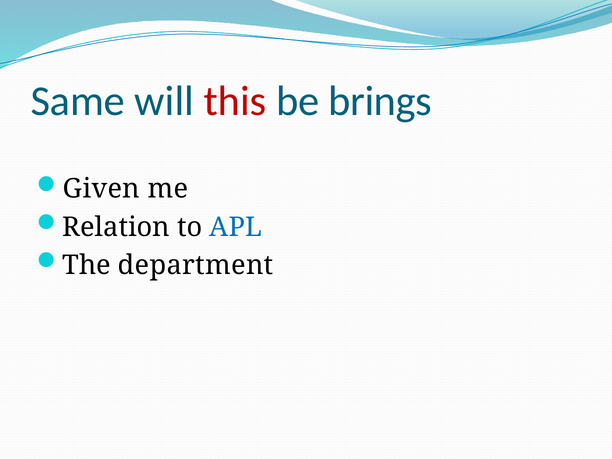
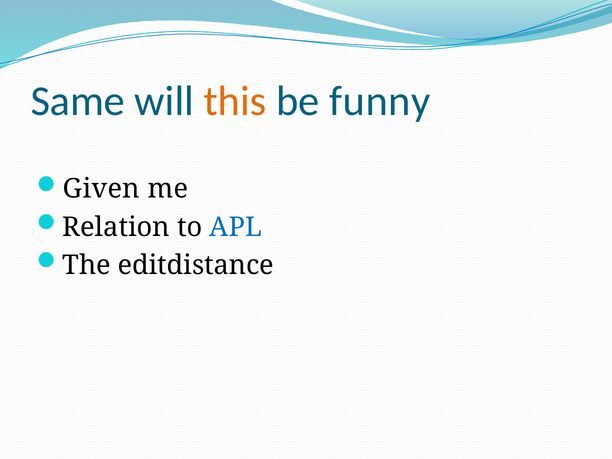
this colour: red -> orange
brings: brings -> funny
department: department -> editdistance
